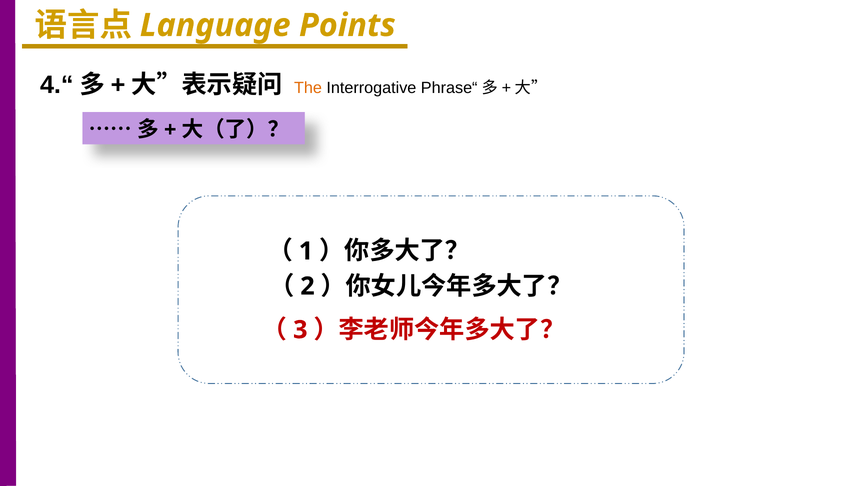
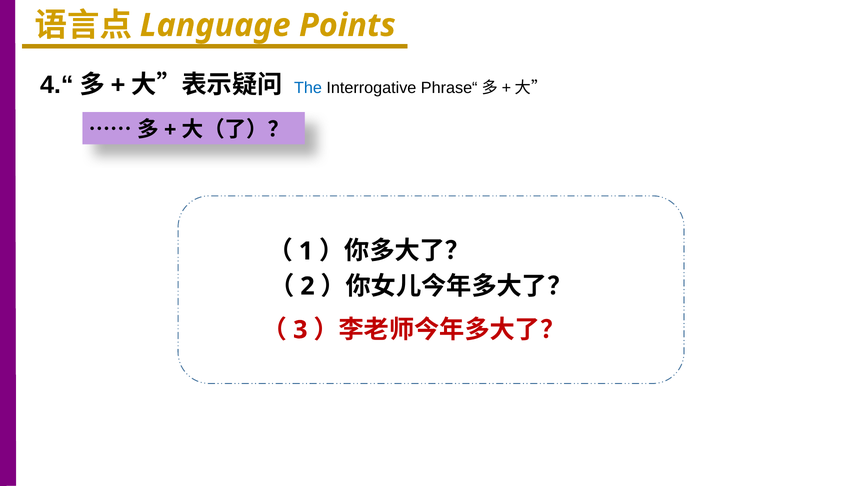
The colour: orange -> blue
